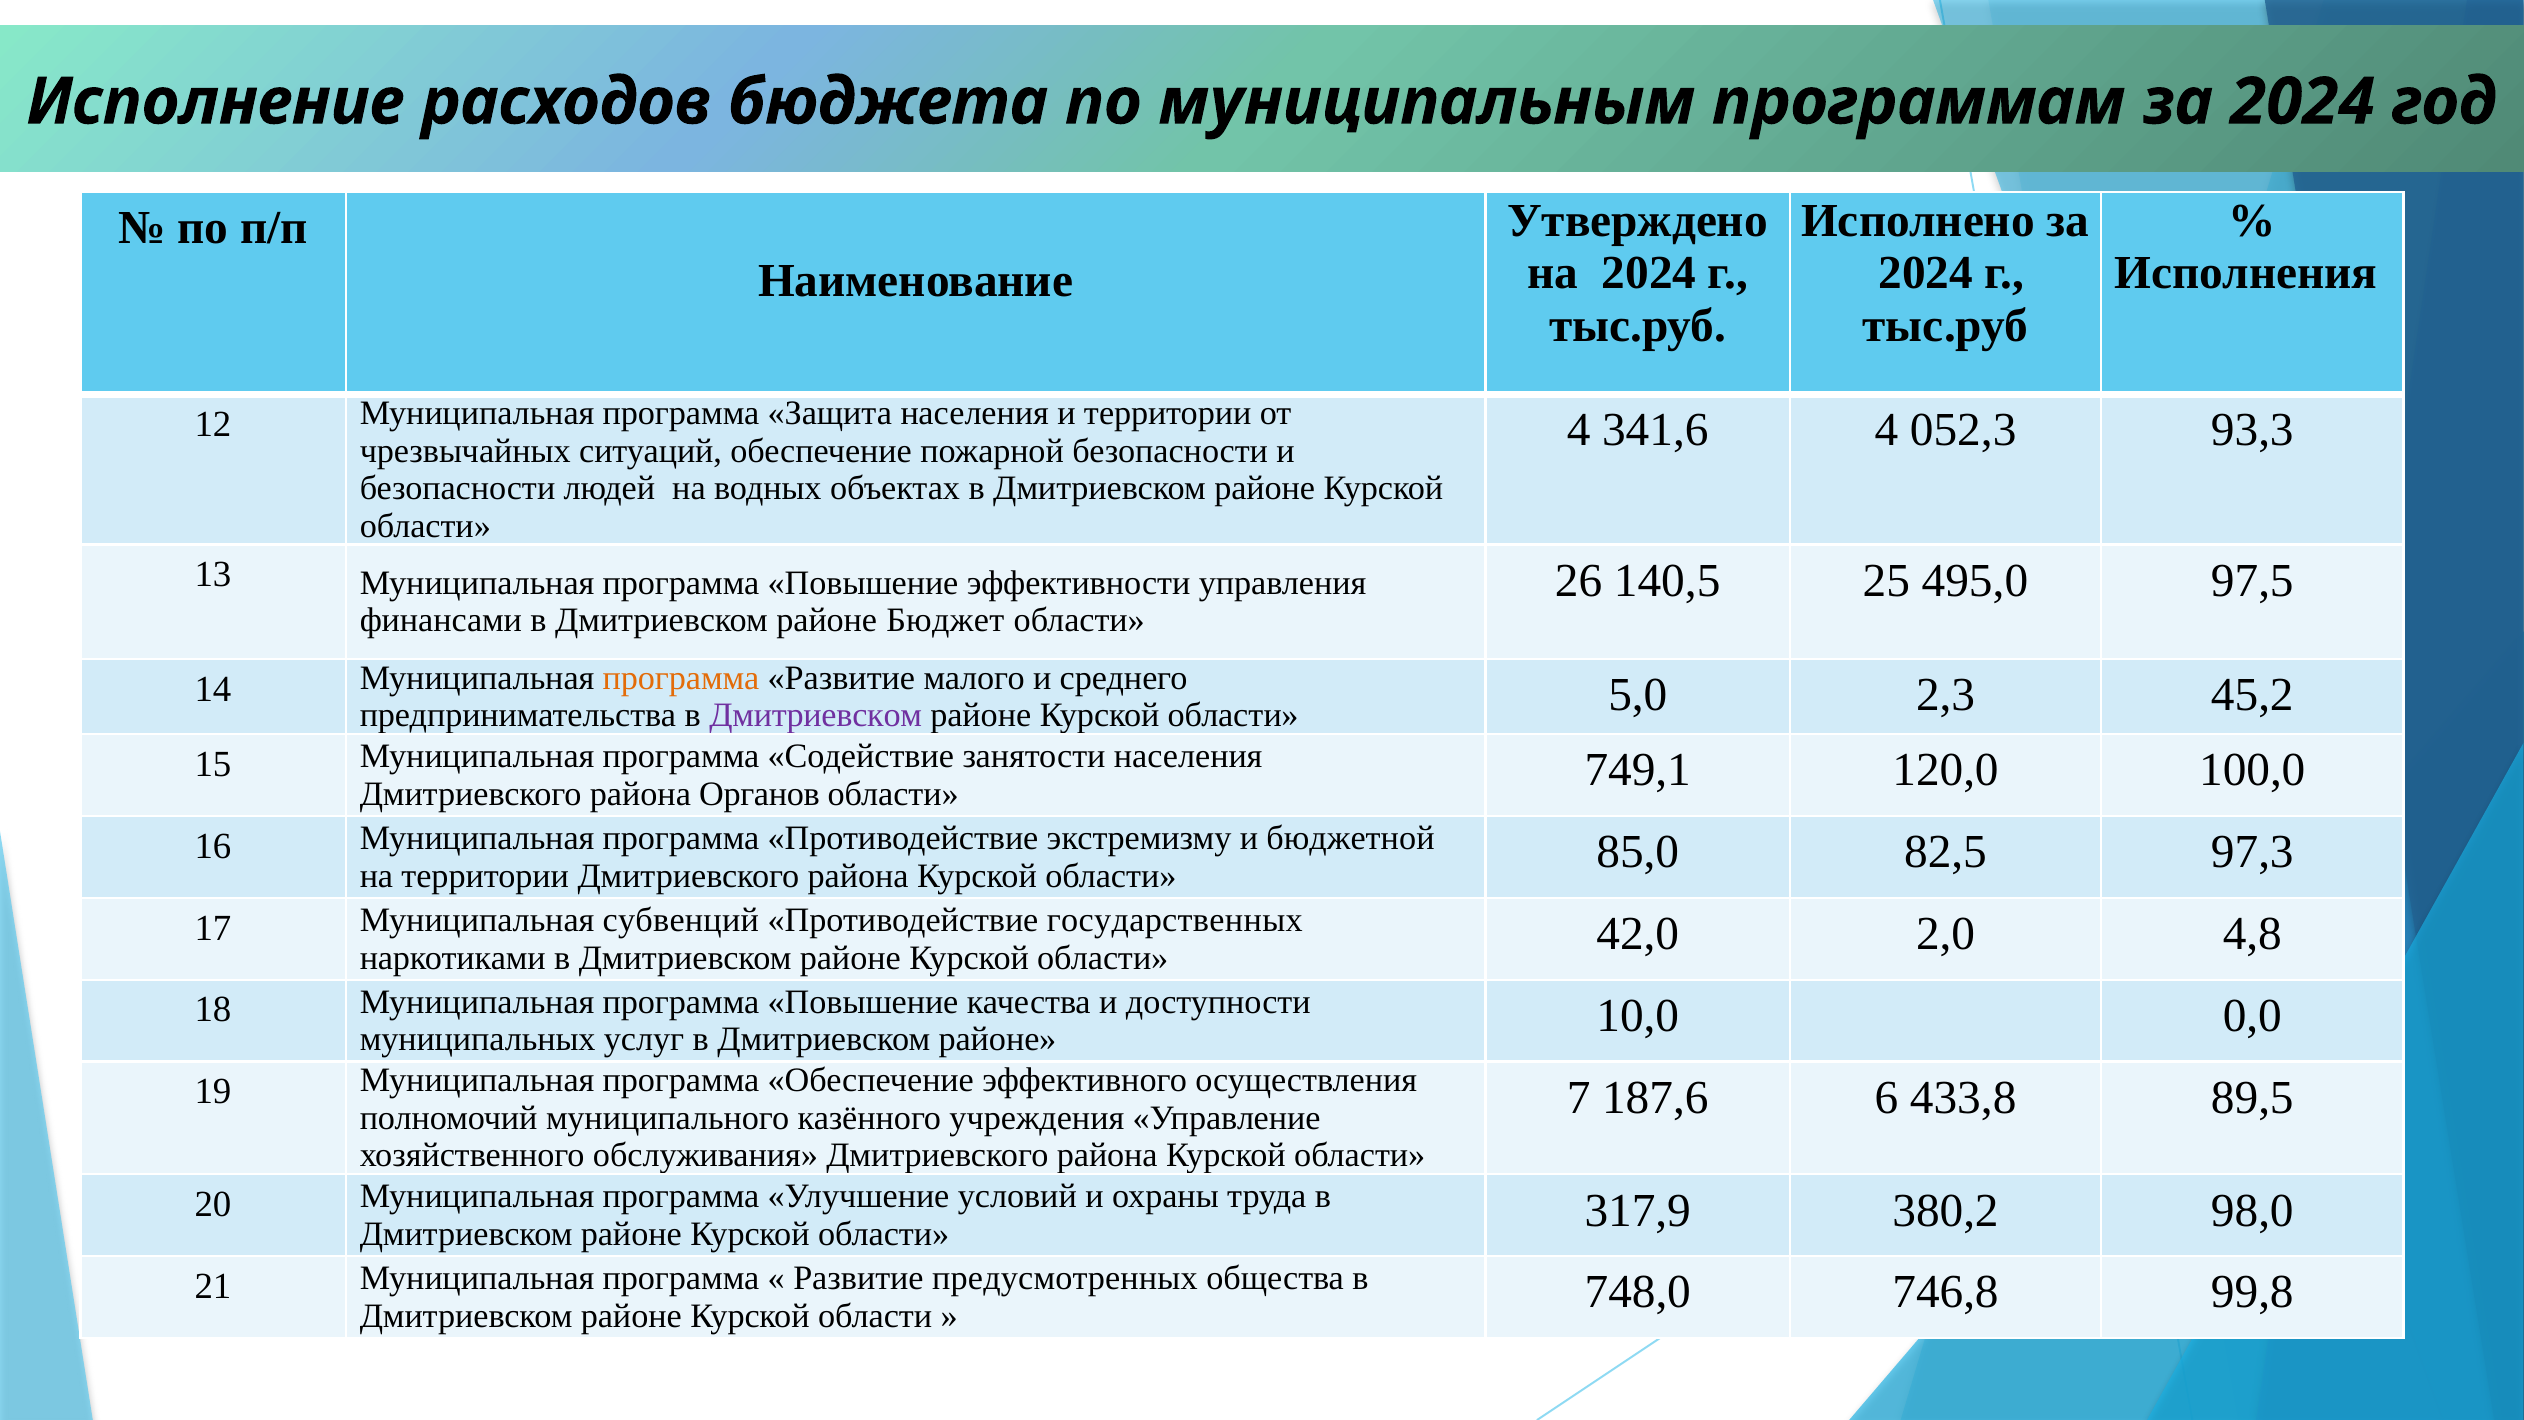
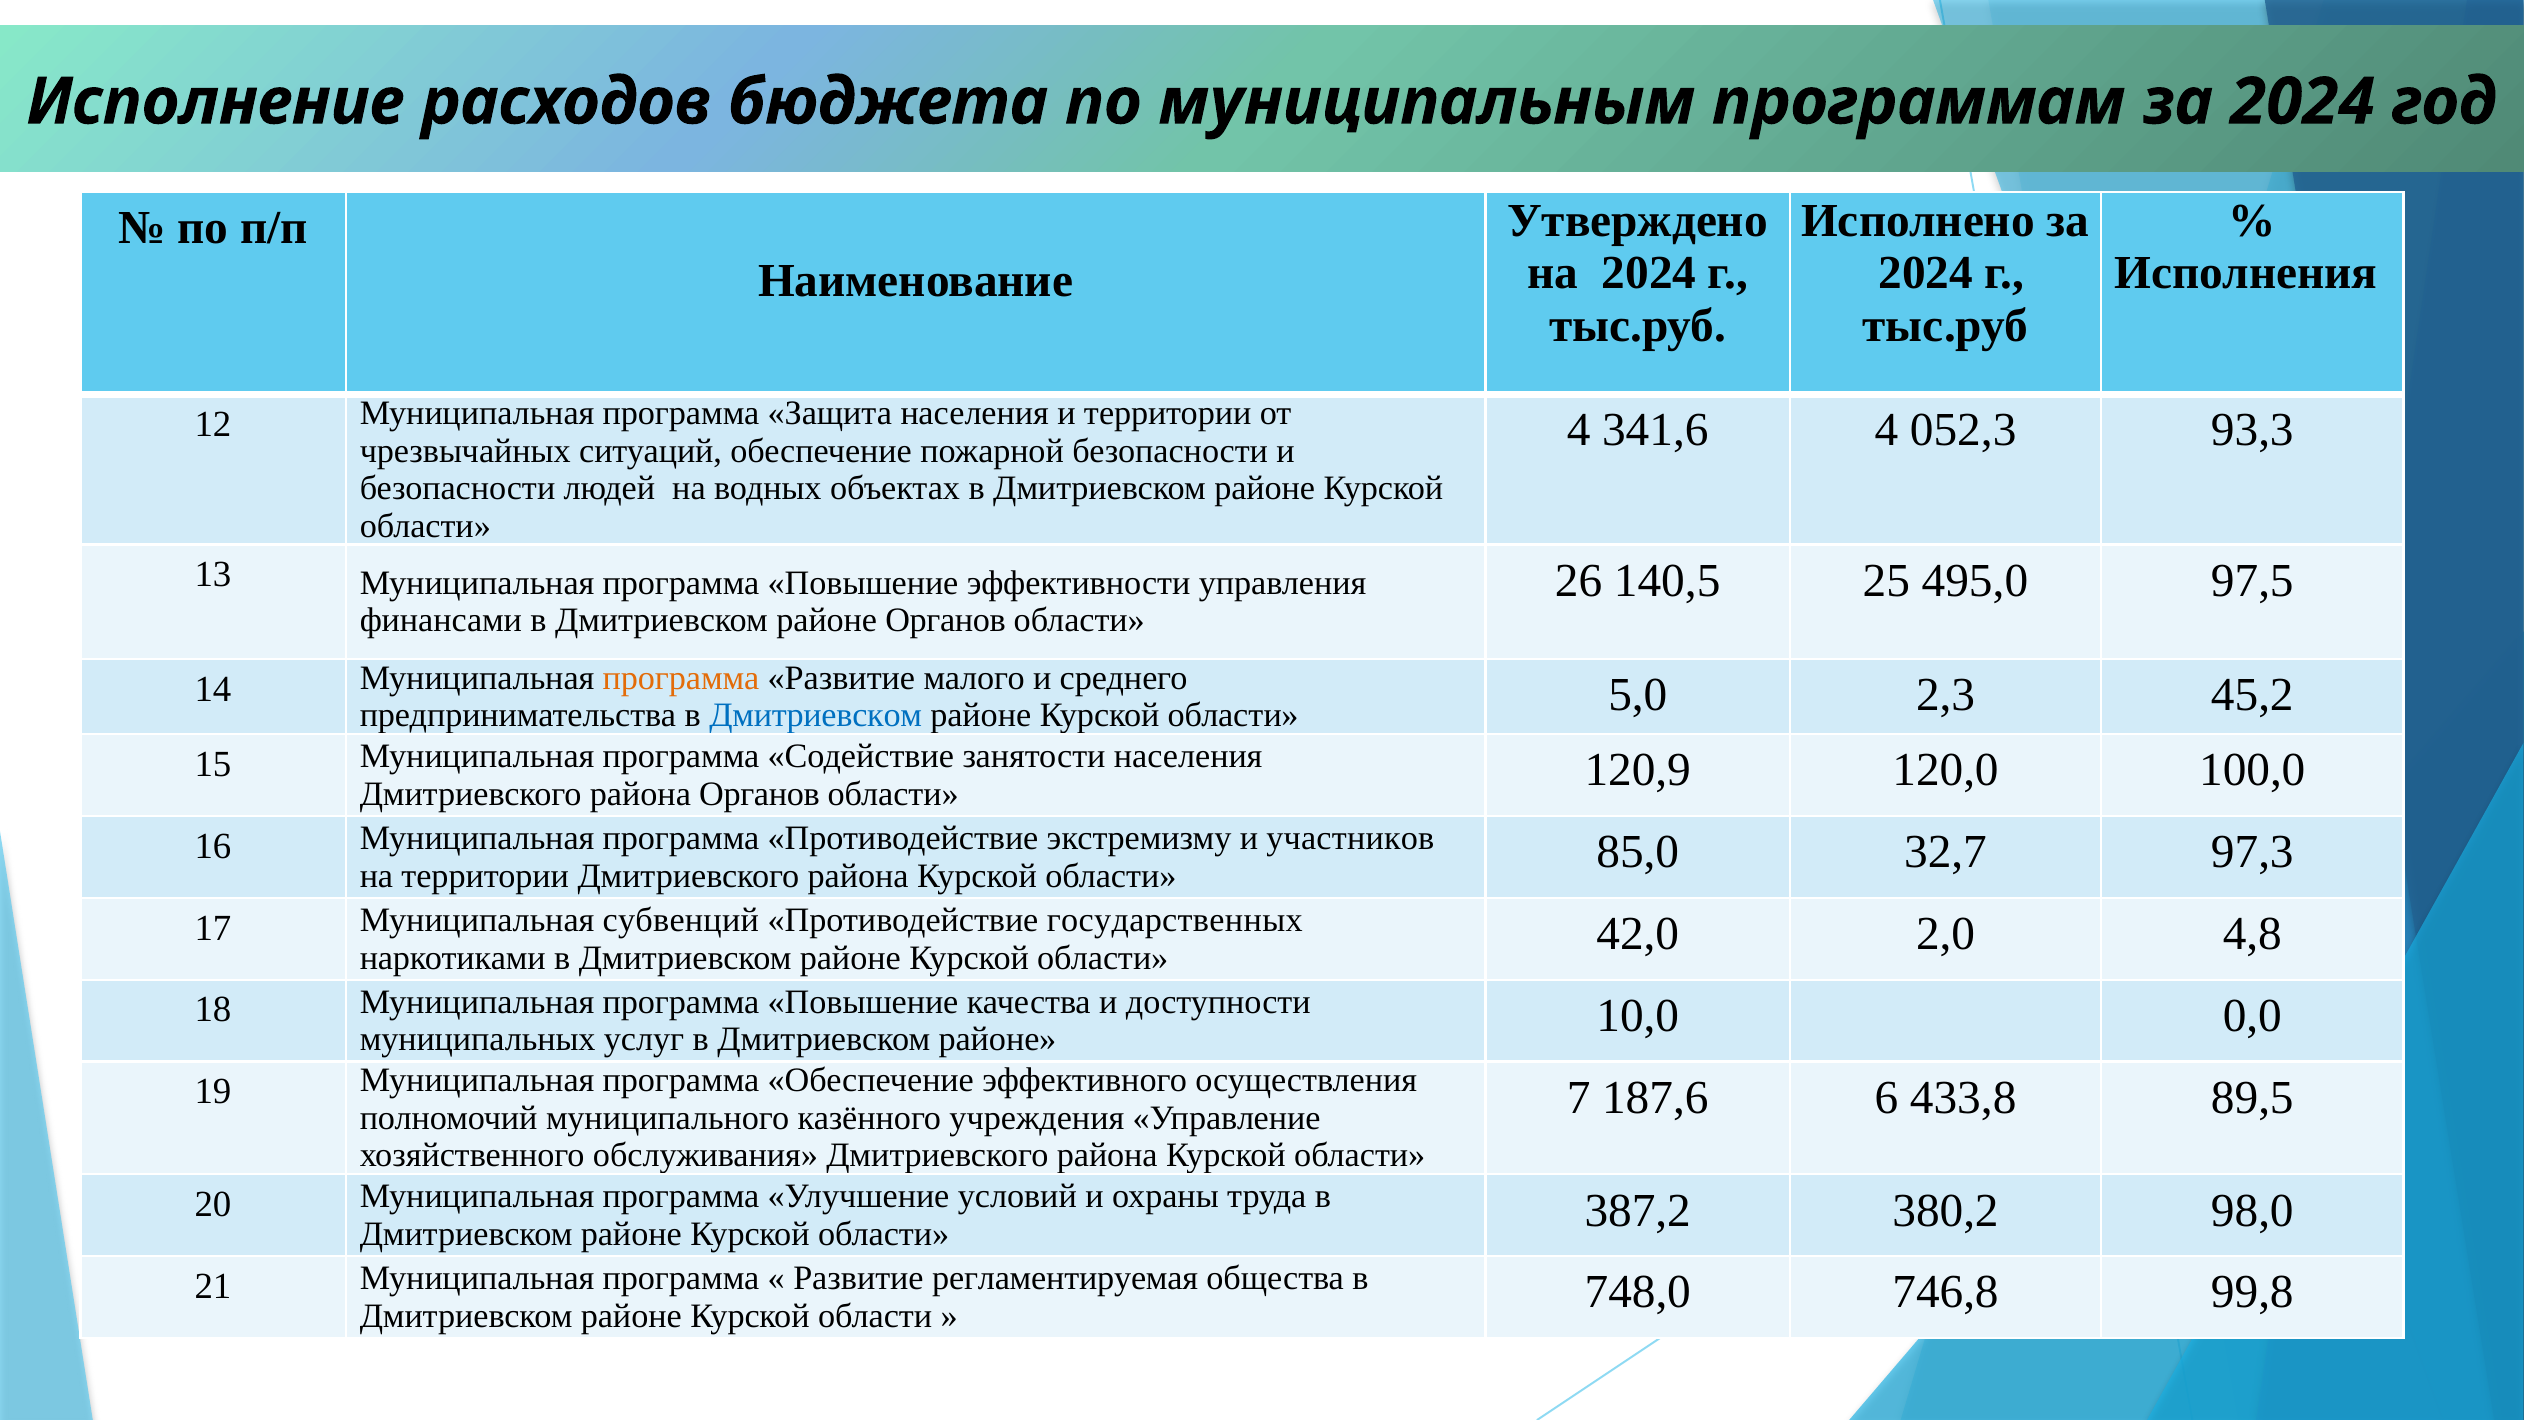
районе Бюджет: Бюджет -> Органов
Дмитриевском at (816, 715) colour: purple -> blue
749,1: 749,1 -> 120,9
бюджетной: бюджетной -> участников
82,5: 82,5 -> 32,7
317,9: 317,9 -> 387,2
предусмотренных: предусмотренных -> регламентируемая
